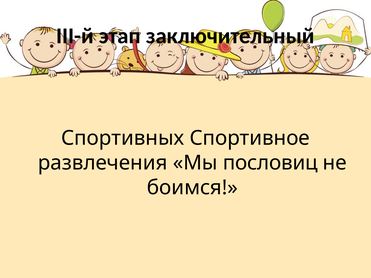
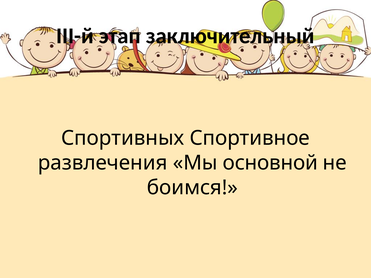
пословиц: пословиц -> основной
